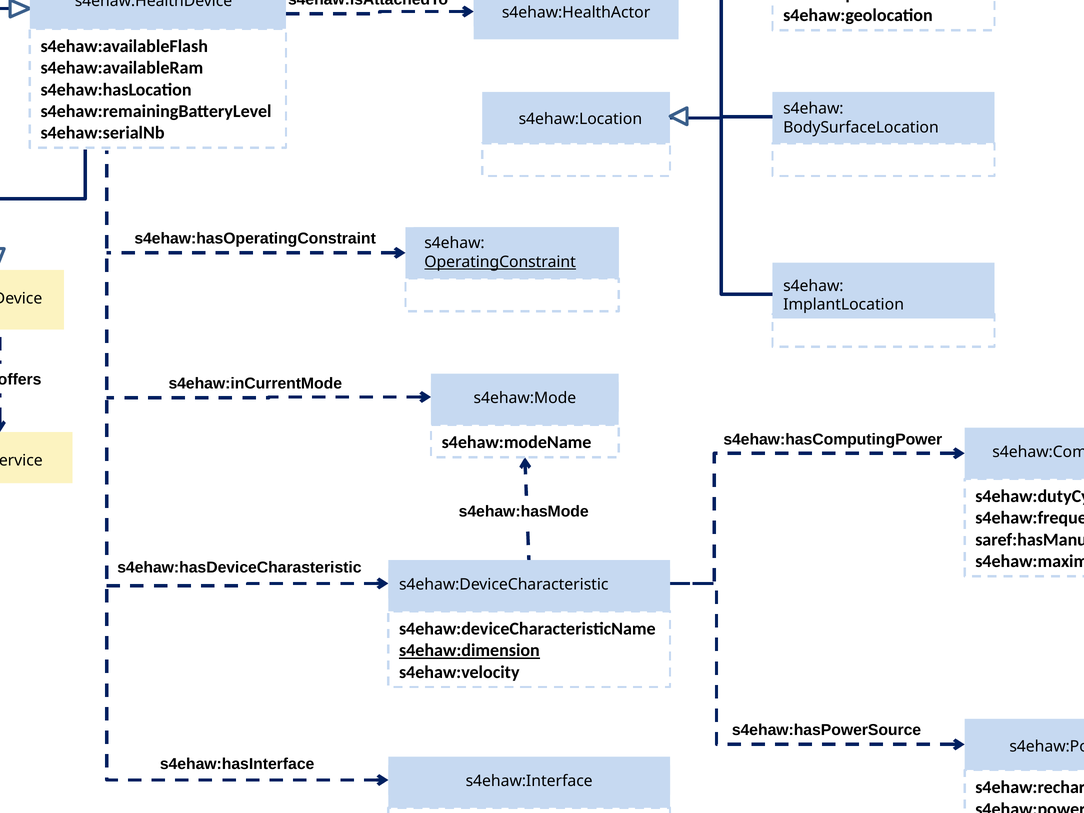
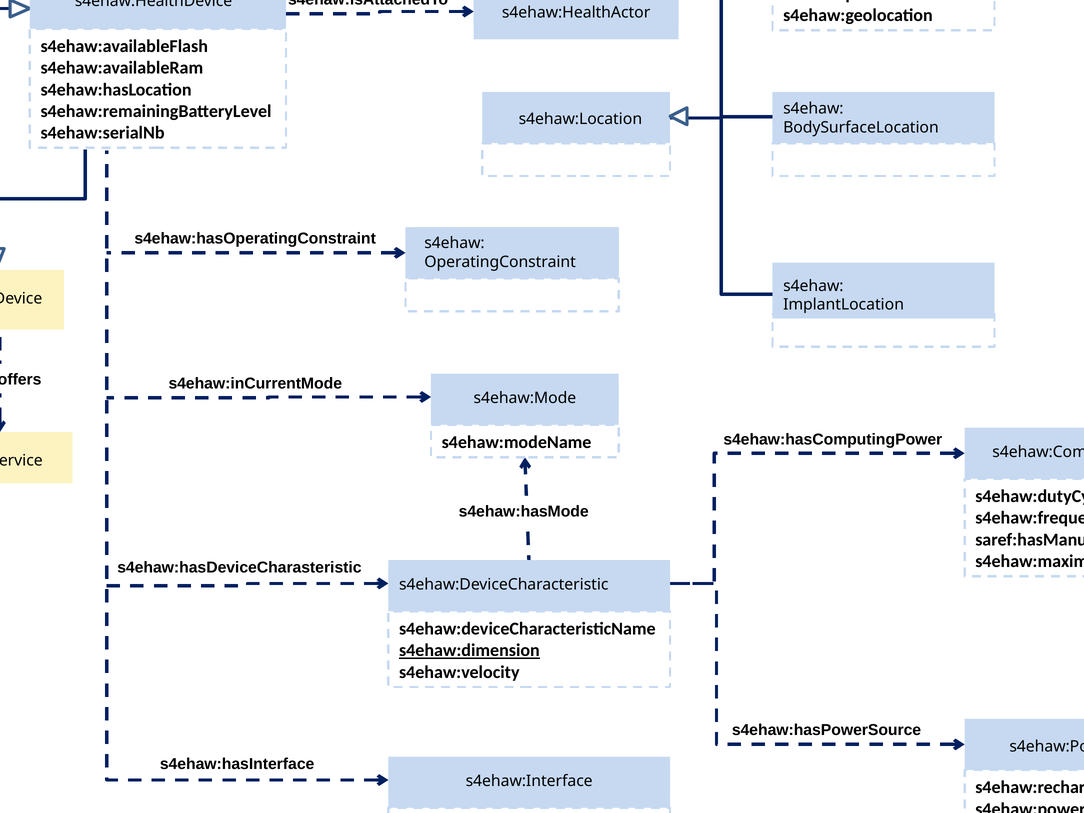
OperatingConstraint underline: present -> none
